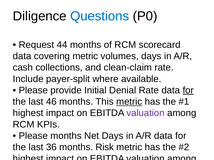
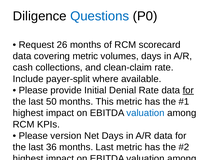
44: 44 -> 26
46: 46 -> 50
metric at (129, 102) underline: present -> none
valuation at (146, 113) colour: purple -> blue
Please months: months -> version
months Risk: Risk -> Last
